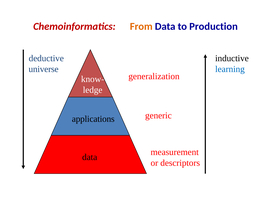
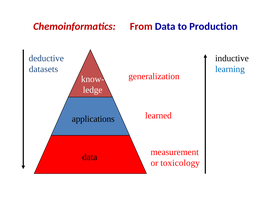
From colour: orange -> red
universe: universe -> datasets
generic: generic -> learned
descriptors: descriptors -> toxicology
